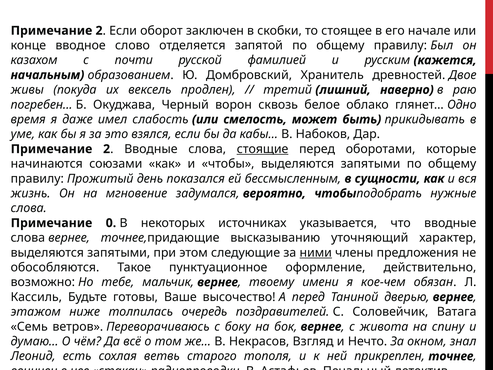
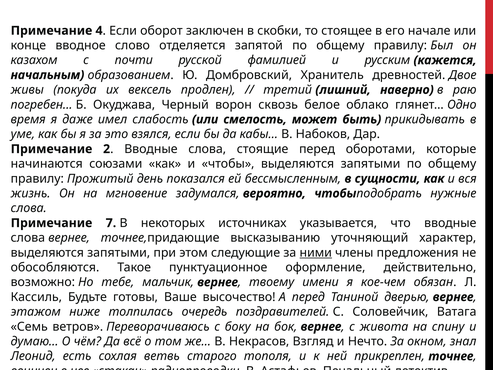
2 at (99, 31): 2 -> 4
стоящие underline: present -> none
0: 0 -> 7
